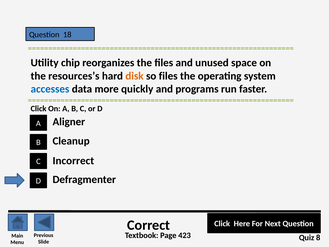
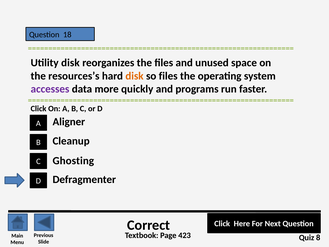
Utility chip: chip -> disk
accesses colour: blue -> purple
Incorrect: Incorrect -> Ghosting
